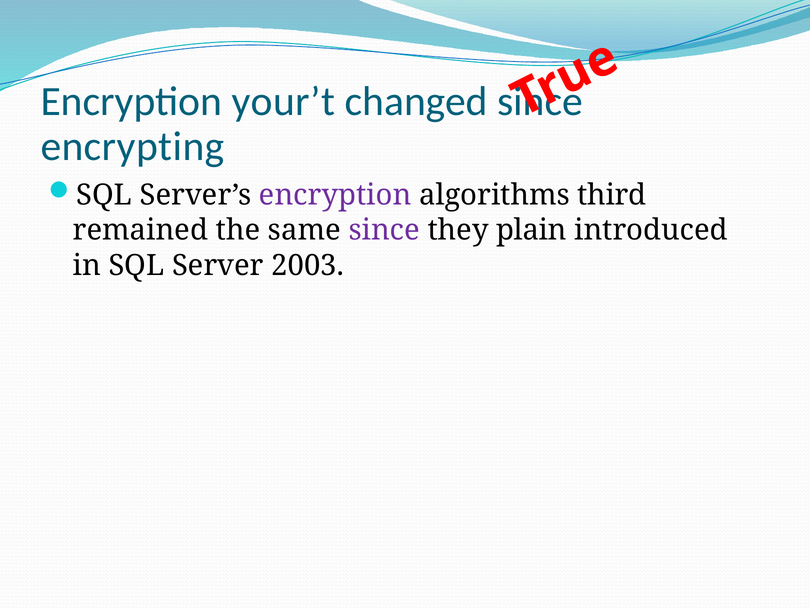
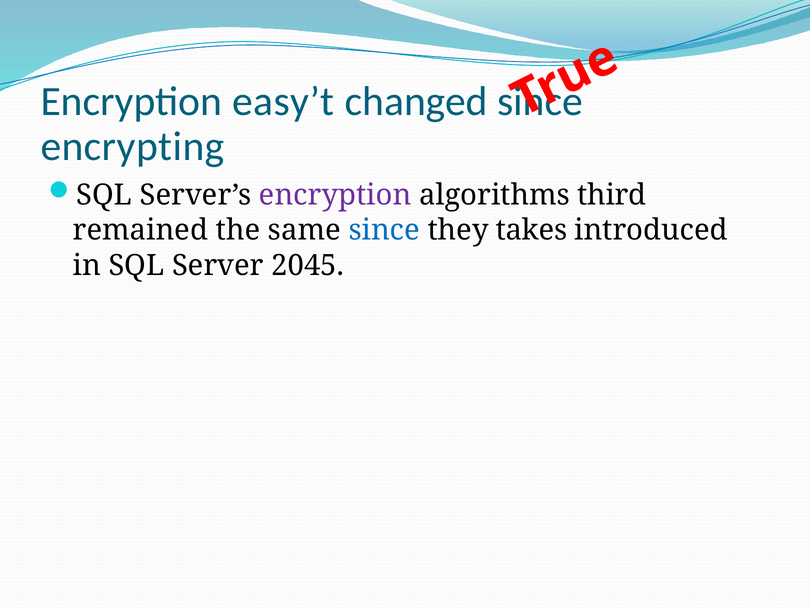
your’t: your’t -> easy’t
since at (384, 230) colour: purple -> blue
plain: plain -> takes
2003: 2003 -> 2045
